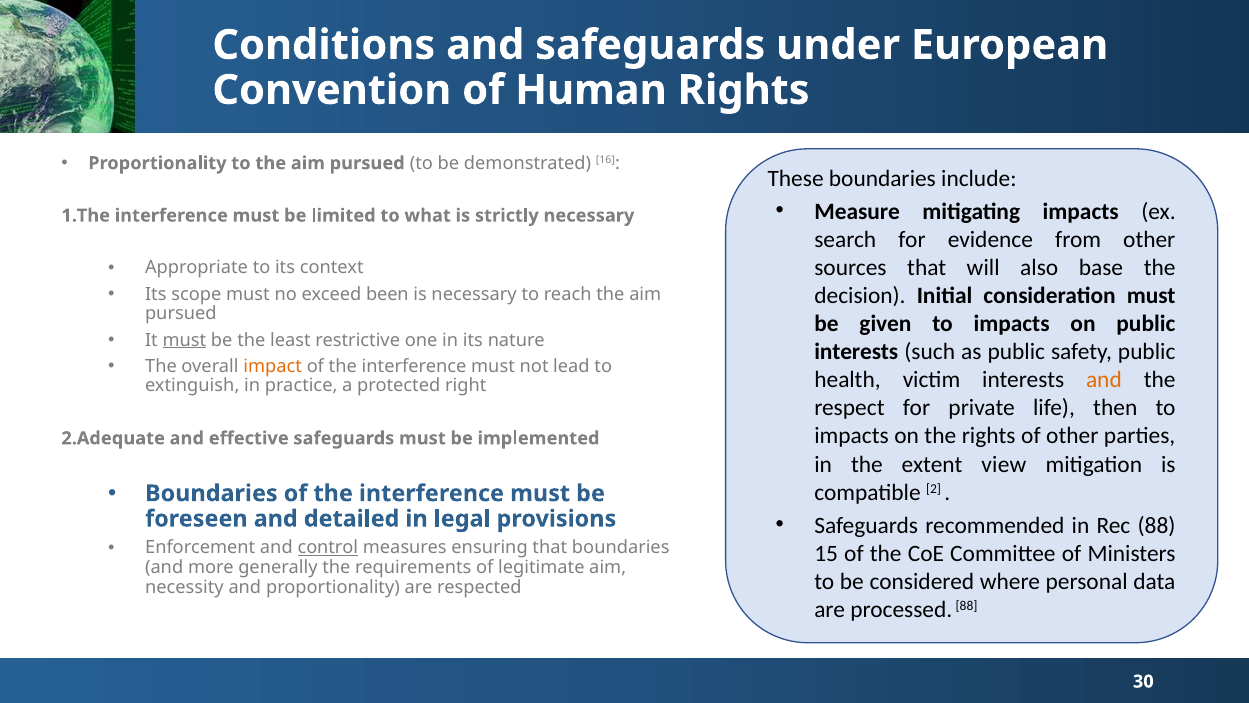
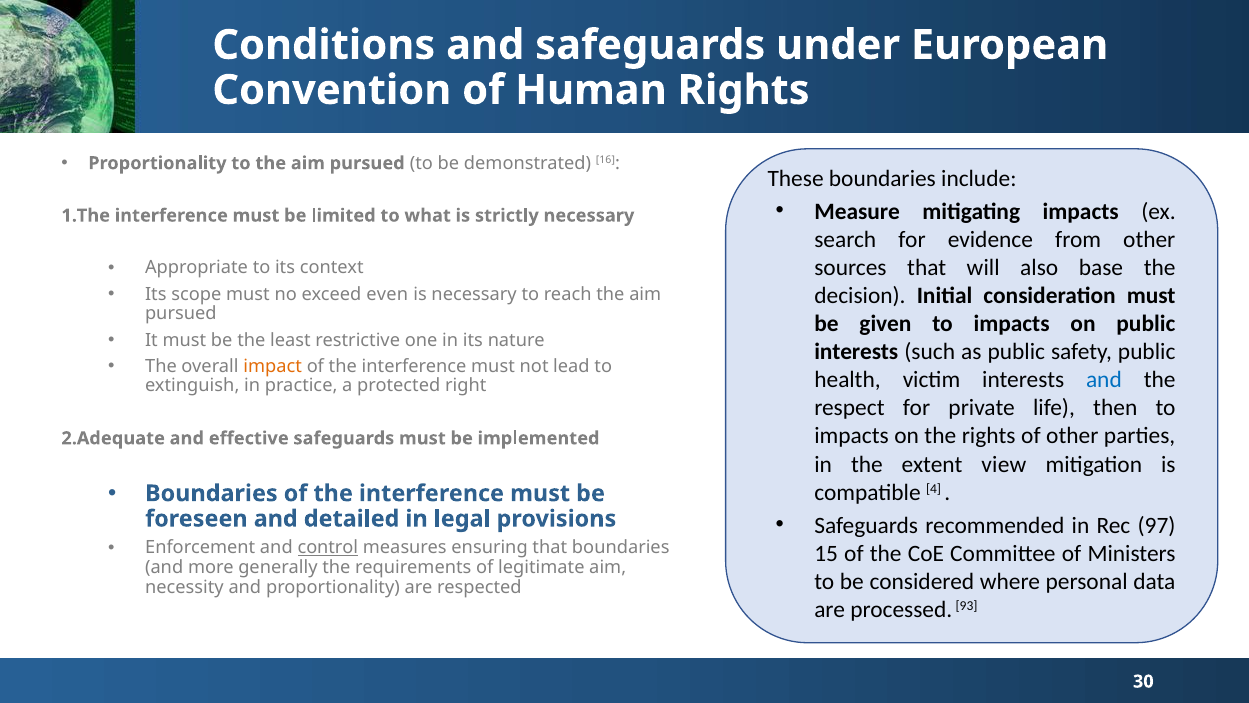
been: been -> even
must at (184, 340) underline: present -> none
and at (1104, 380) colour: orange -> blue
2: 2 -> 4
Rec 88: 88 -> 97
processed 88: 88 -> 93
